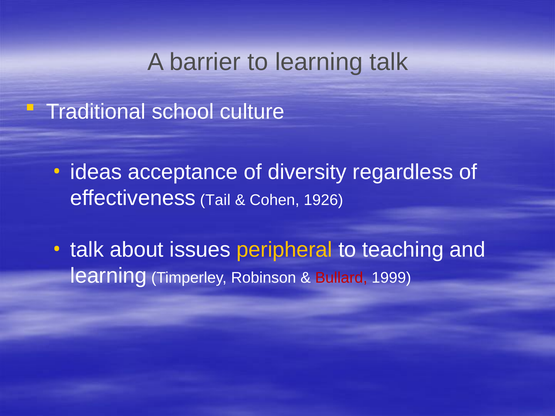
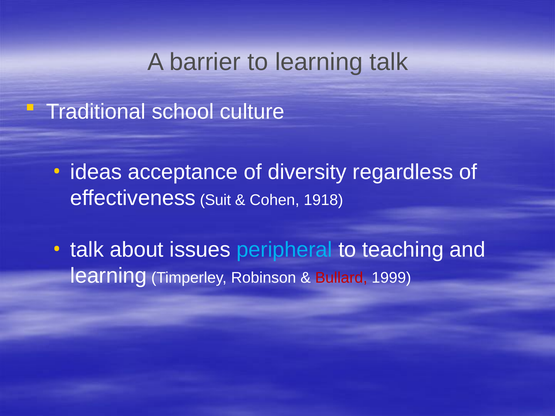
Tail: Tail -> Suit
1926: 1926 -> 1918
peripheral colour: yellow -> light blue
